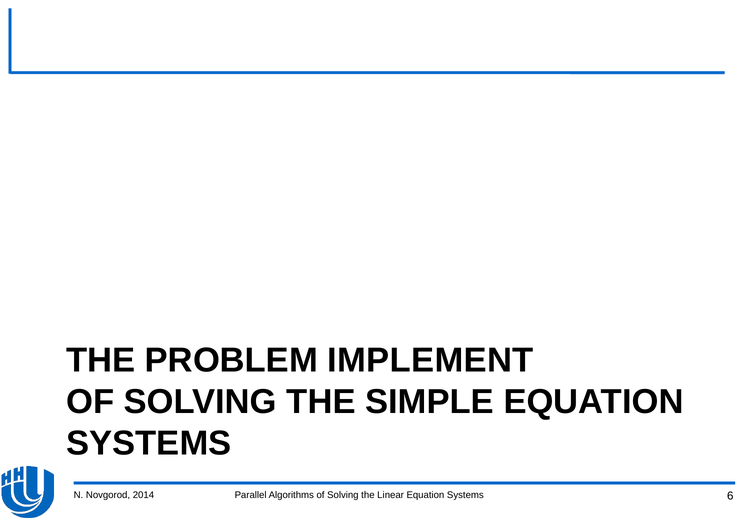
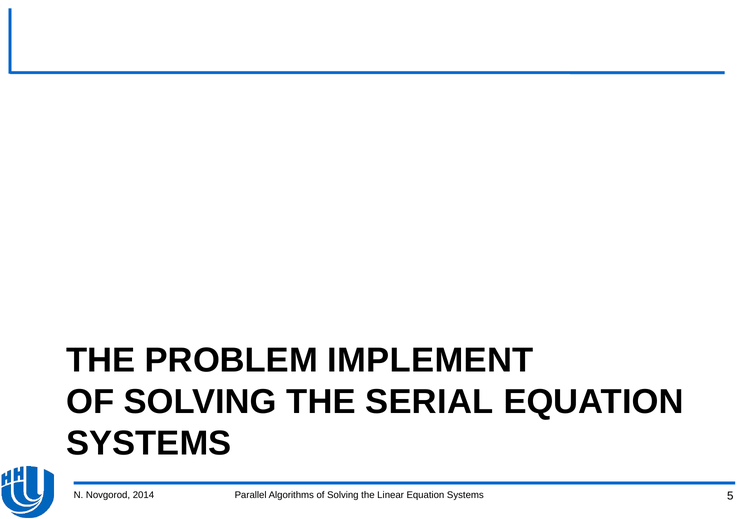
SIMPLE: SIMPLE -> SERIAL
6: 6 -> 5
